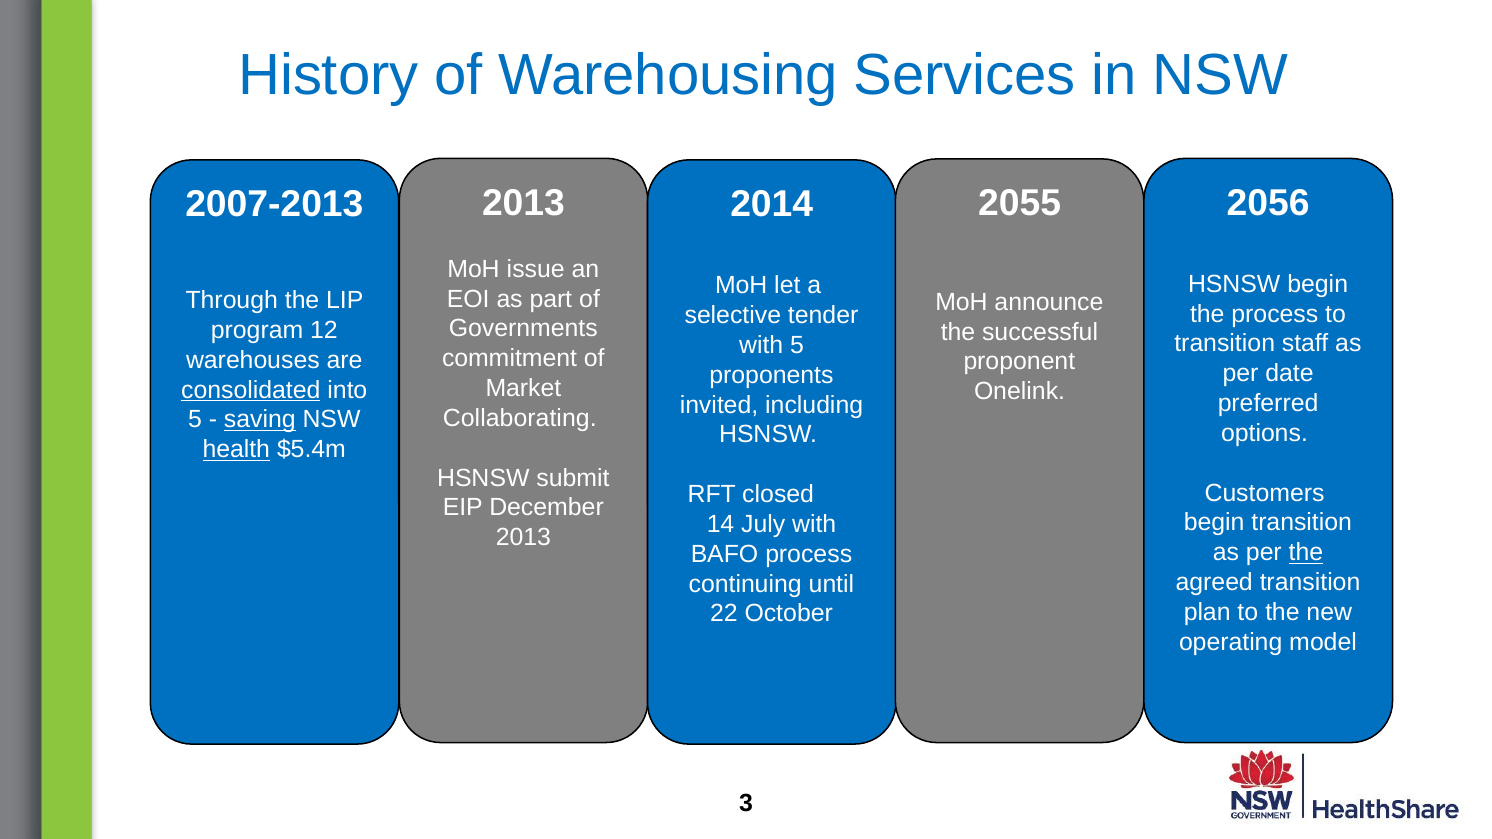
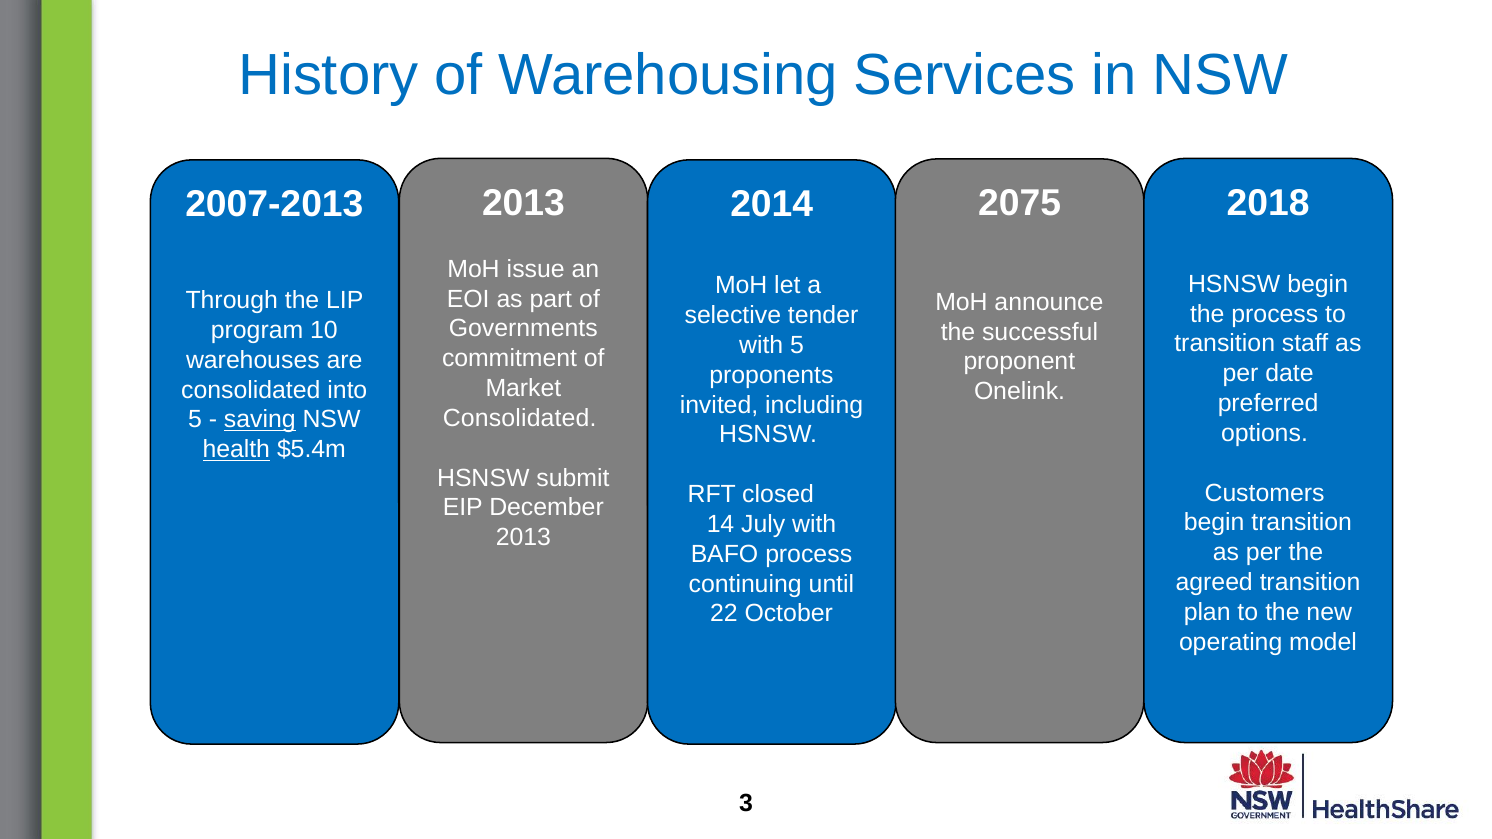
2056: 2056 -> 2018
2055: 2055 -> 2075
12: 12 -> 10
consolidated at (251, 390) underline: present -> none
Collaborating at (520, 418): Collaborating -> Consolidated
the at (1306, 553) underline: present -> none
